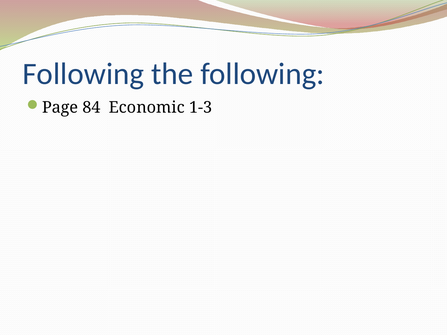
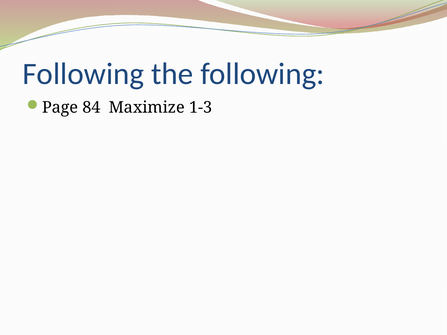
Economic: Economic -> Maximize
